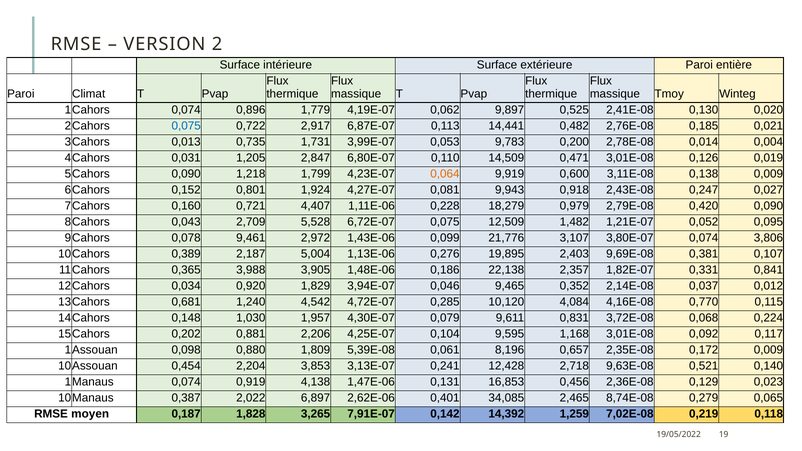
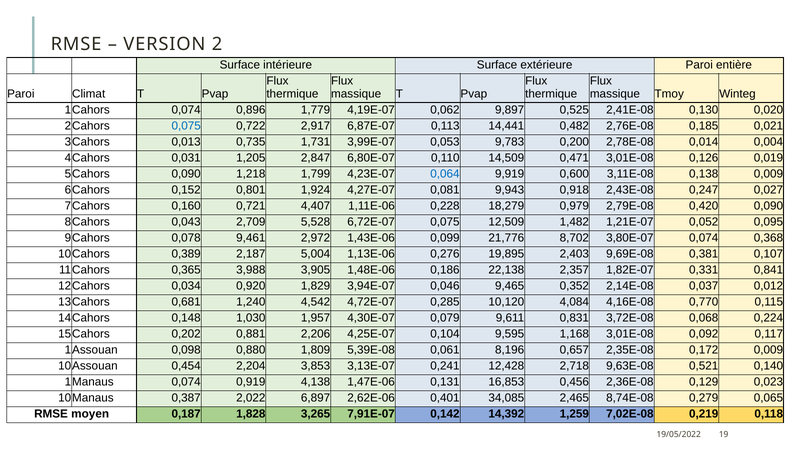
0,064 colour: orange -> blue
3,107: 3,107 -> 8,702
3,806: 3,806 -> 0,368
